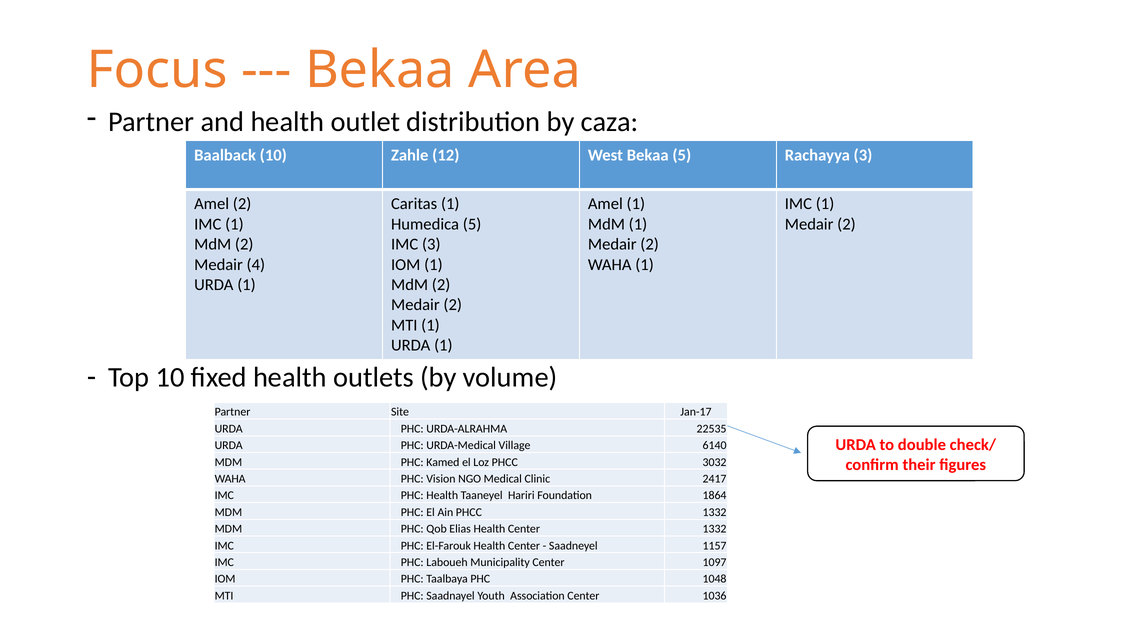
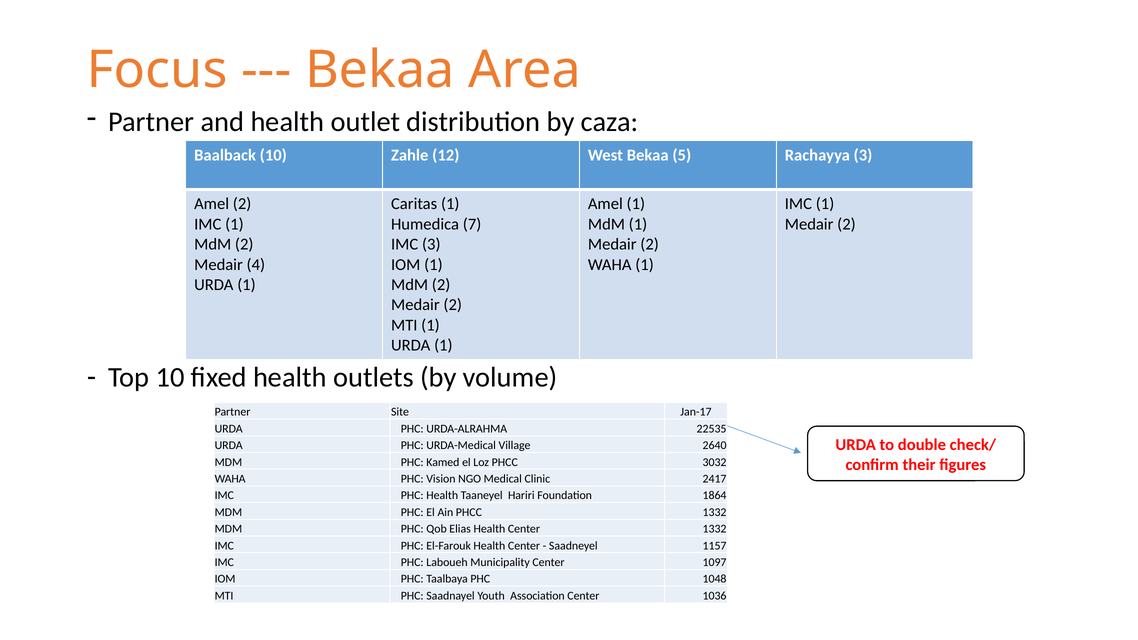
Humedica 5: 5 -> 7
6140: 6140 -> 2640
